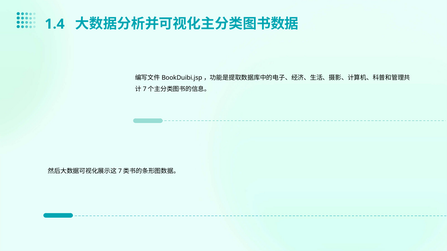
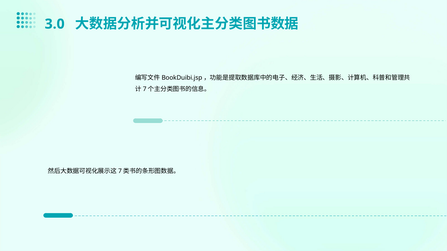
1.4: 1.4 -> 3.0
